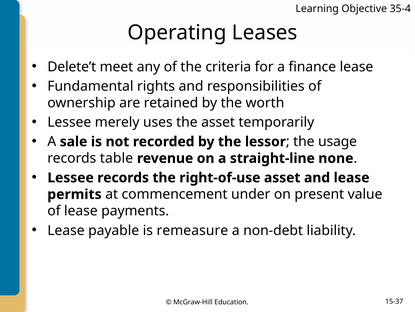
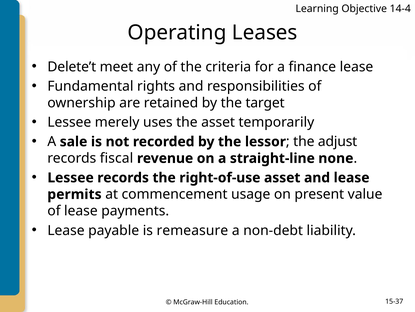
35-4: 35-4 -> 14-4
worth: worth -> target
usage: usage -> adjust
table: table -> fiscal
under: under -> usage
